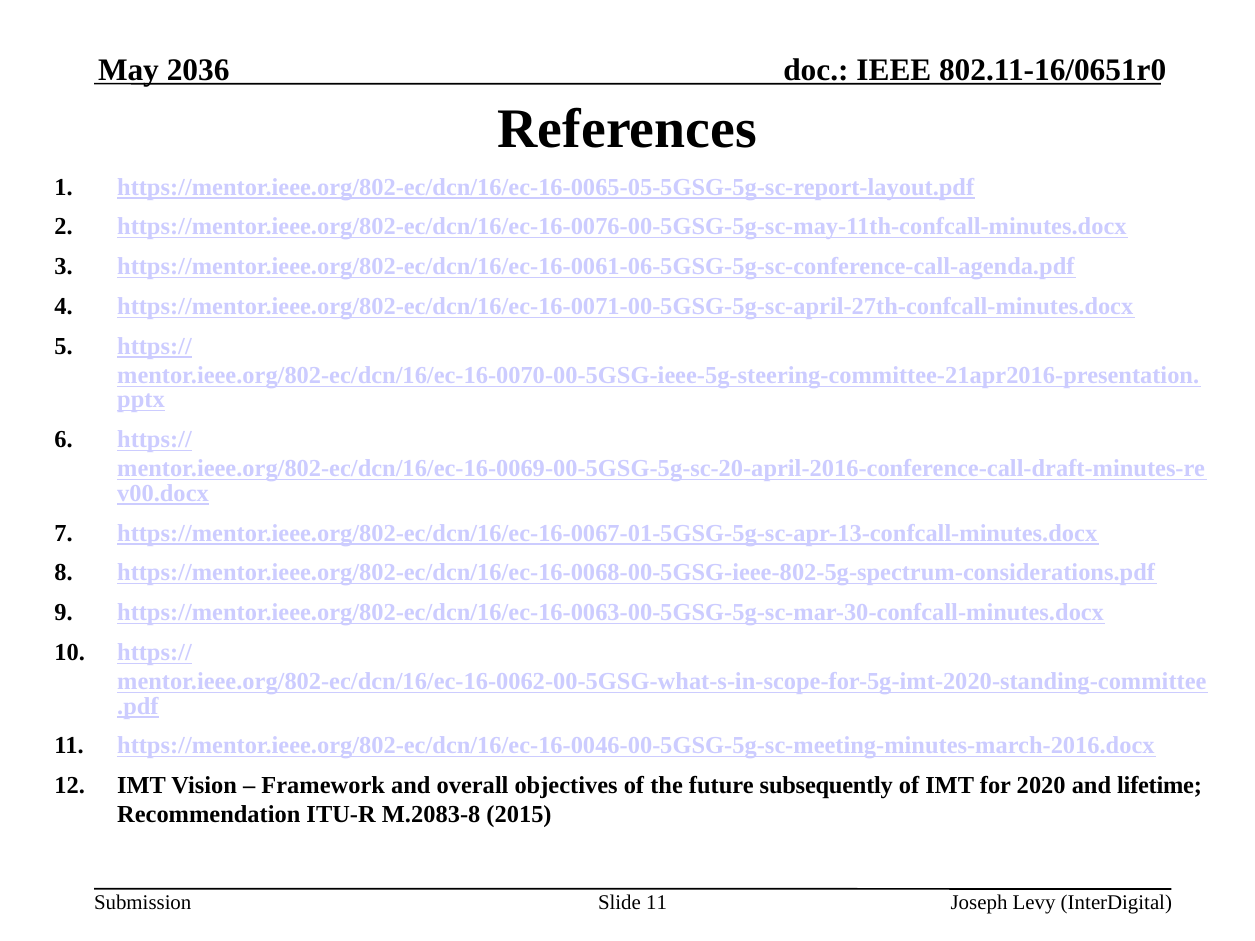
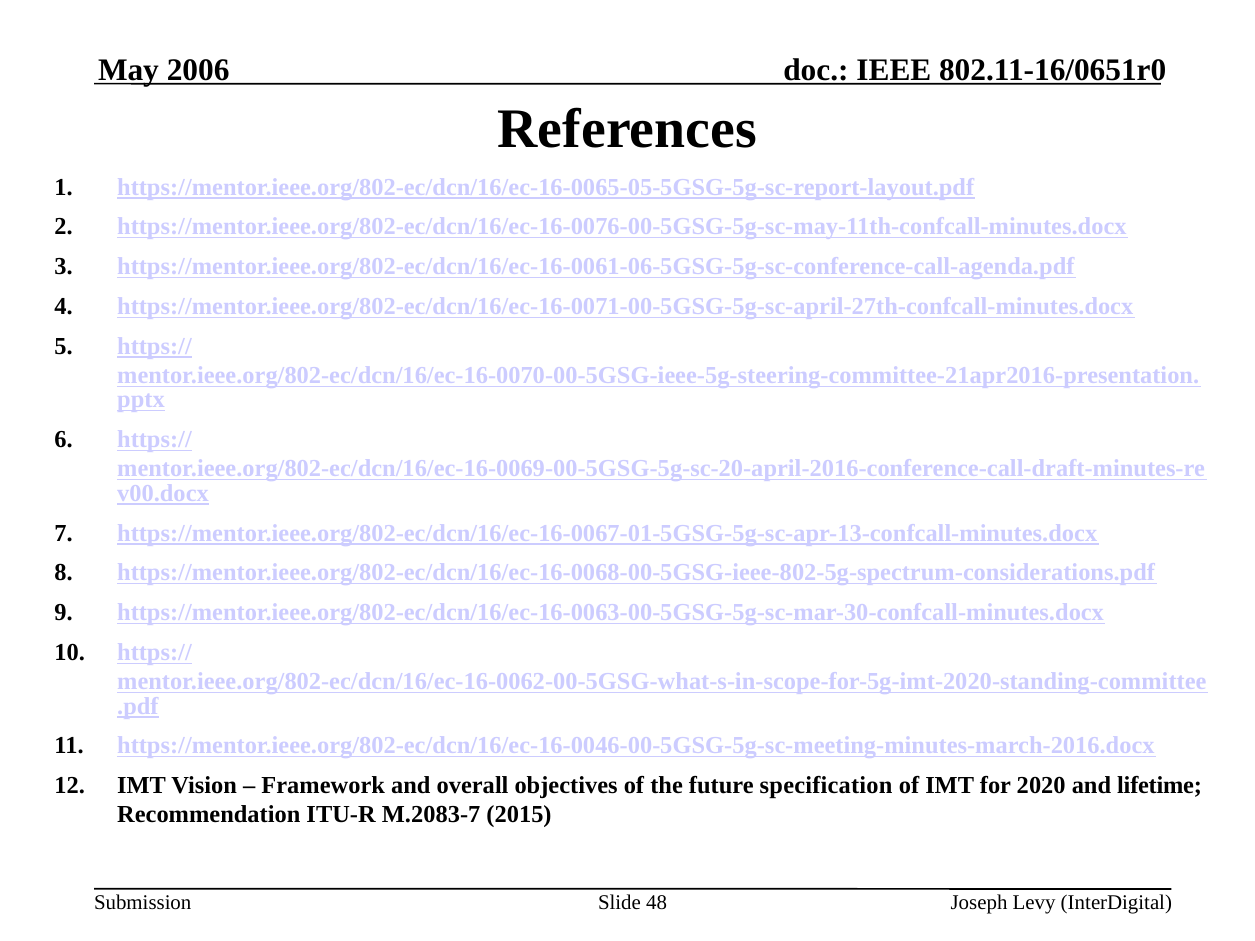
2036: 2036 -> 2006
subsequently: subsequently -> specification
M.2083-8: M.2083-8 -> M.2083-7
Slide 11: 11 -> 48
